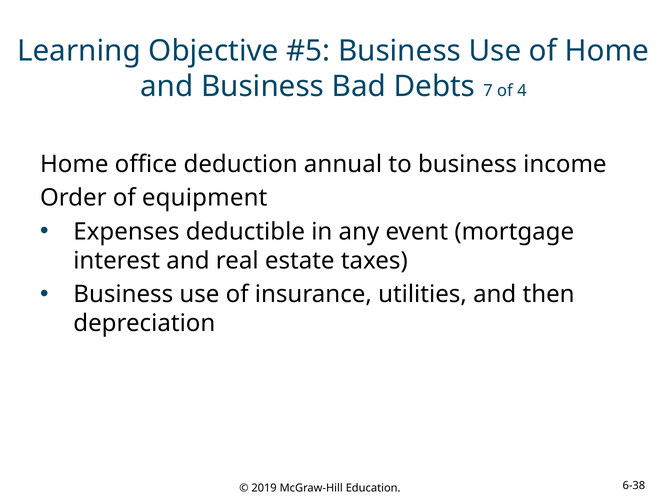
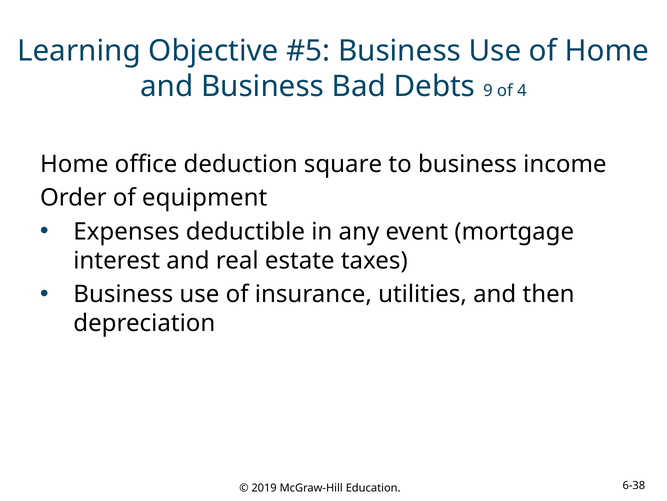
7: 7 -> 9
annual: annual -> square
